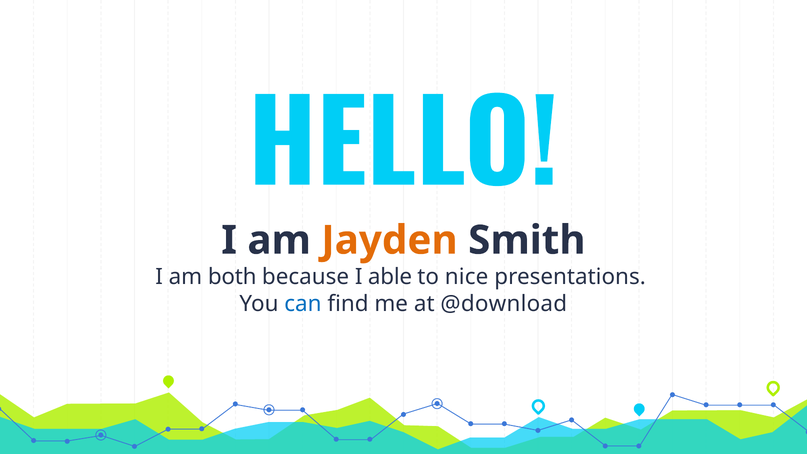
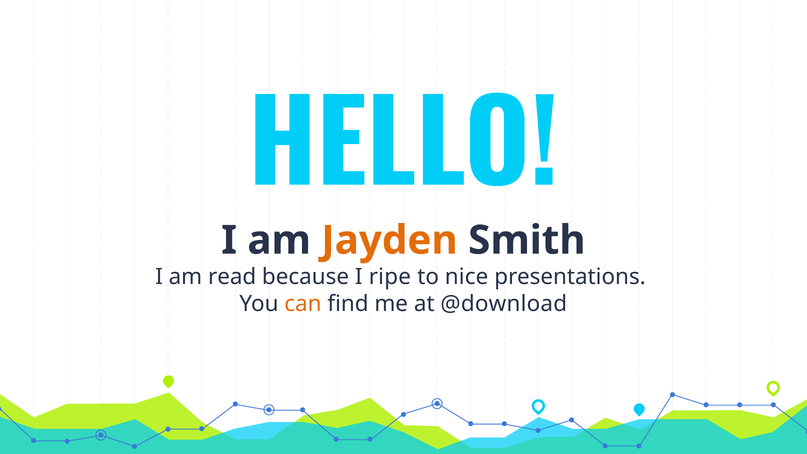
both: both -> read
able: able -> ripe
can colour: blue -> orange
